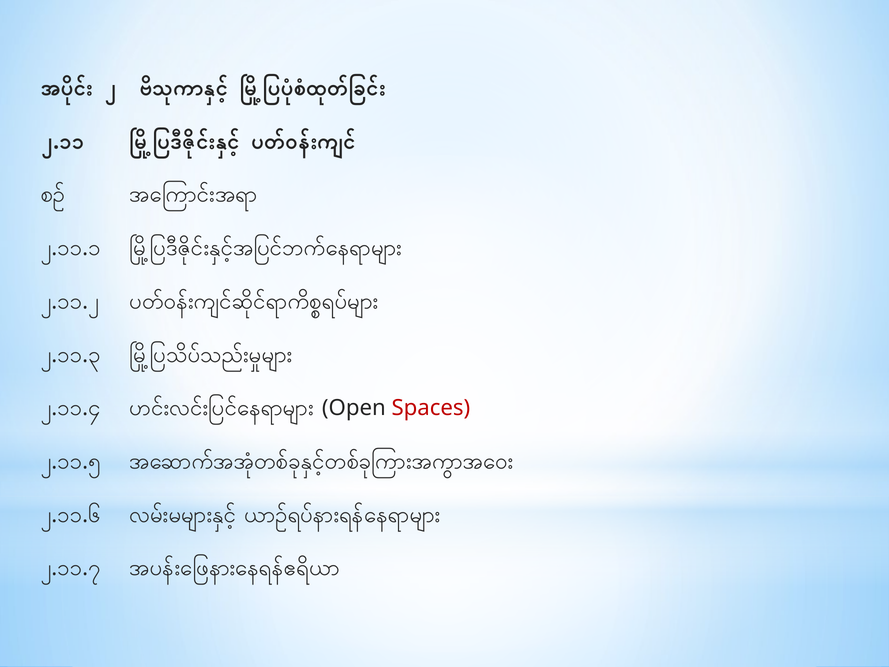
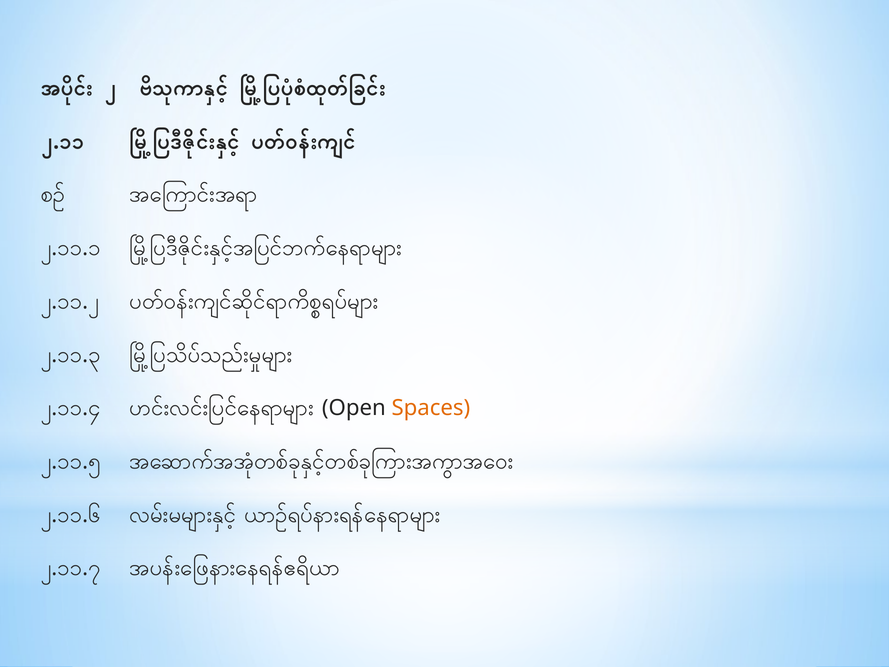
Spaces colour: red -> orange
